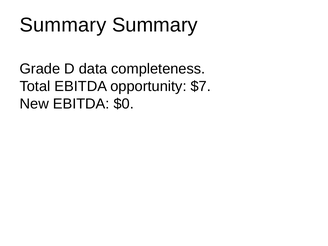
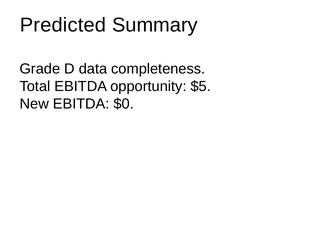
Summary at (63, 25): Summary -> Predicted
$7: $7 -> $5
